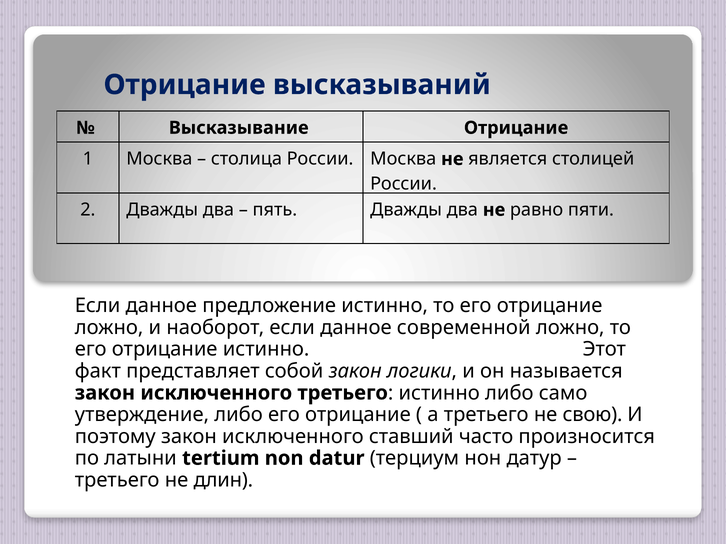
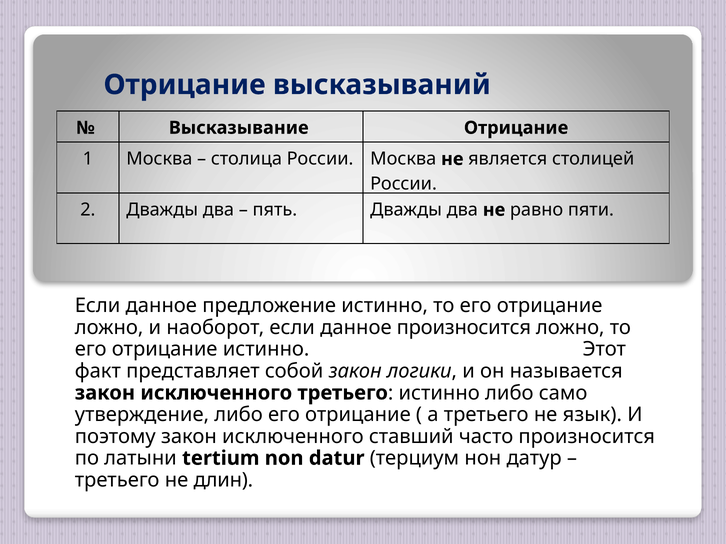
данное современной: современной -> произносится
свою: свою -> язык
